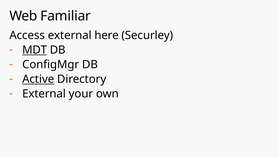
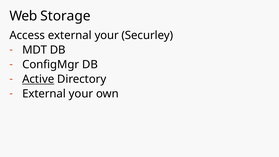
Familiar: Familiar -> Storage
Access external here: here -> your
MDT underline: present -> none
